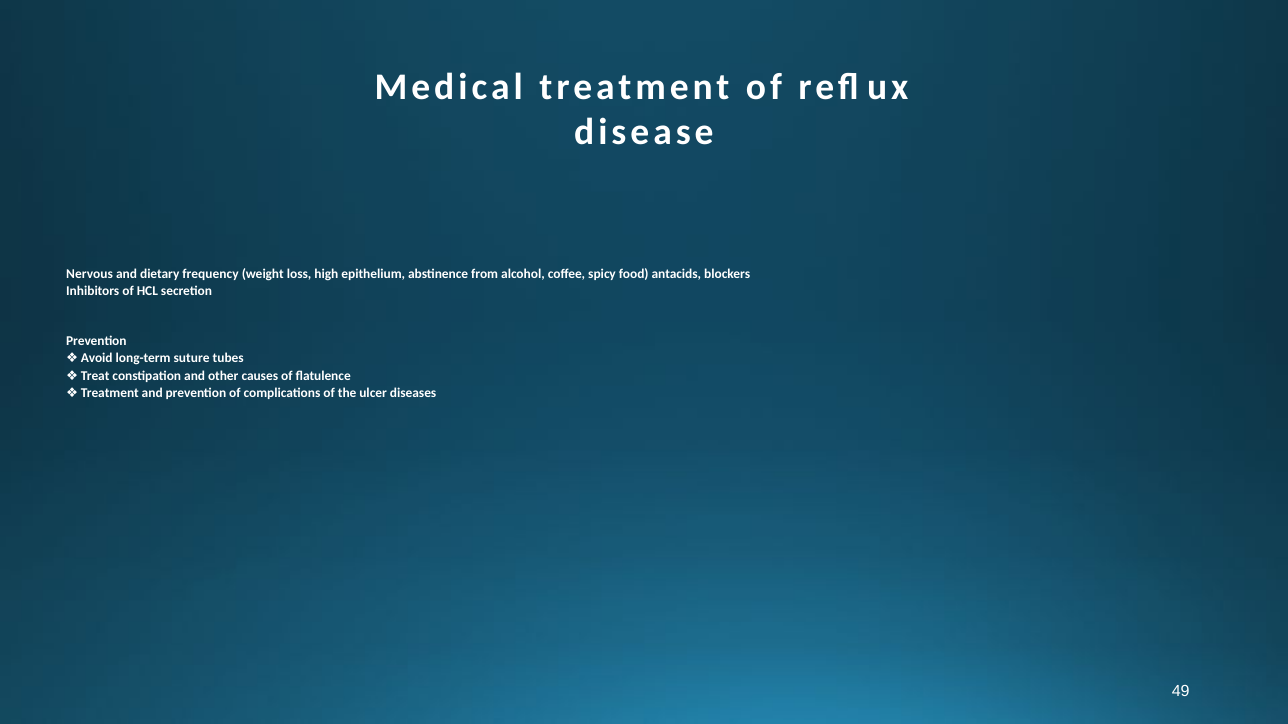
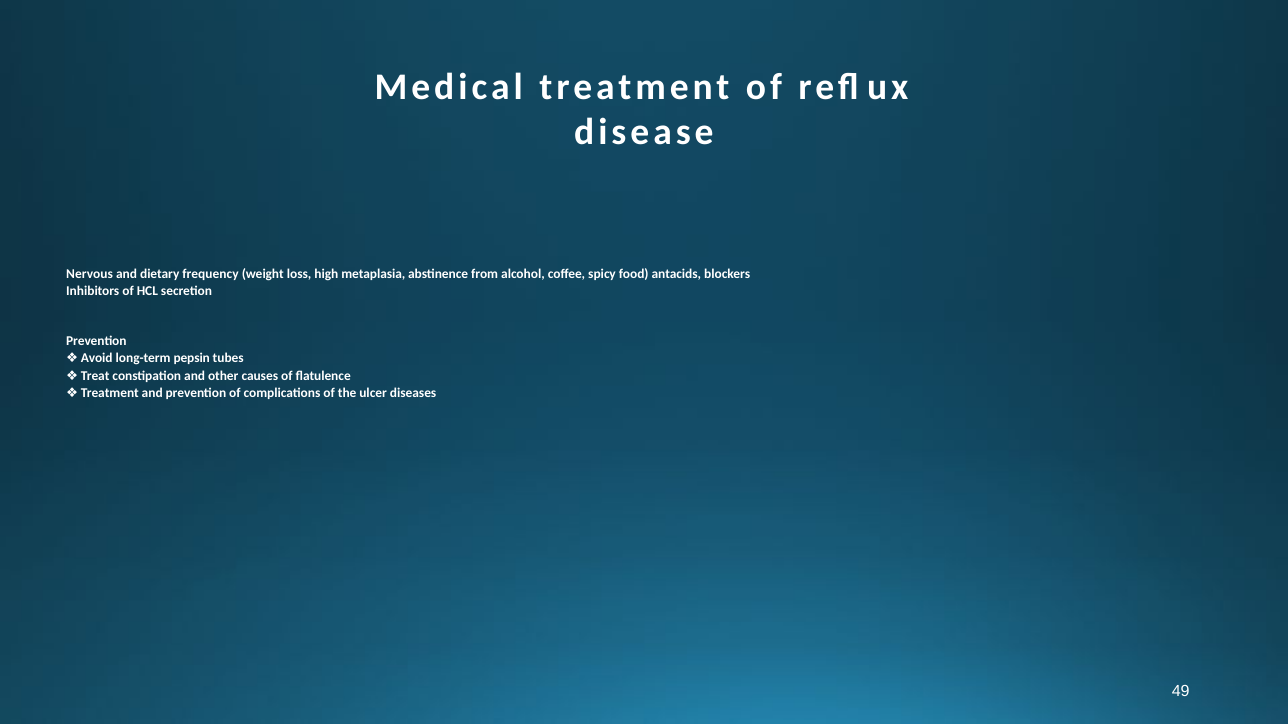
epithelium: epithelium -> metaplasia
suture: suture -> pepsin
